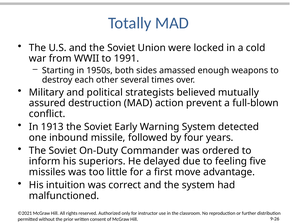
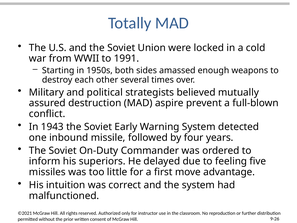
action: action -> aspire
1913: 1913 -> 1943
